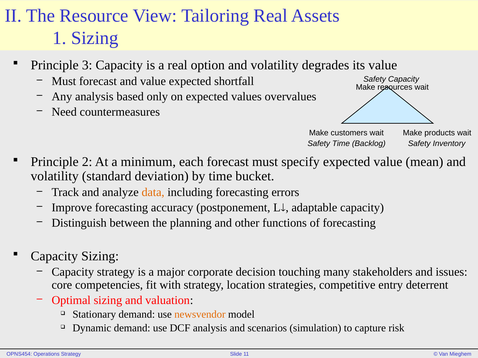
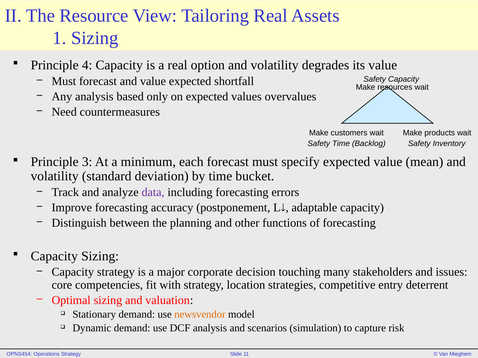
3: 3 -> 4
2: 2 -> 3
data colour: orange -> purple
